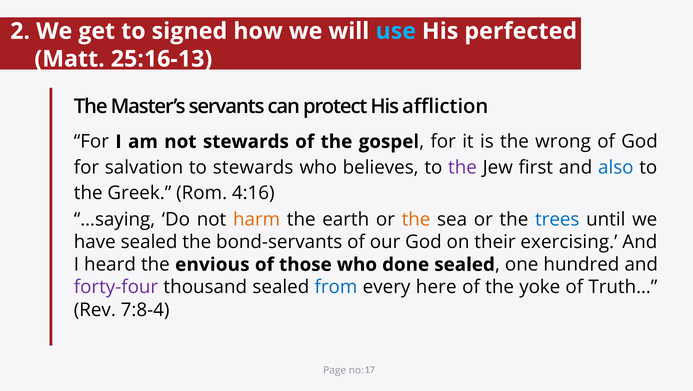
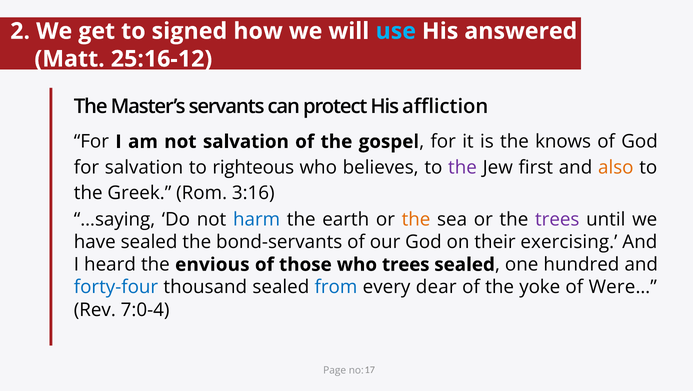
perfected: perfected -> answered
25:16-13: 25:16-13 -> 25:16-12
not stewards: stewards -> salvation
wrong: wrong -> knows
to stewards: stewards -> righteous
also colour: blue -> orange
4:16: 4:16 -> 3:16
harm colour: orange -> blue
trees at (557, 219) colour: blue -> purple
who done: done -> trees
forty-four colour: purple -> blue
here: here -> dear
Truth…: Truth… -> Were…
7:8-4: 7:8-4 -> 7:0-4
